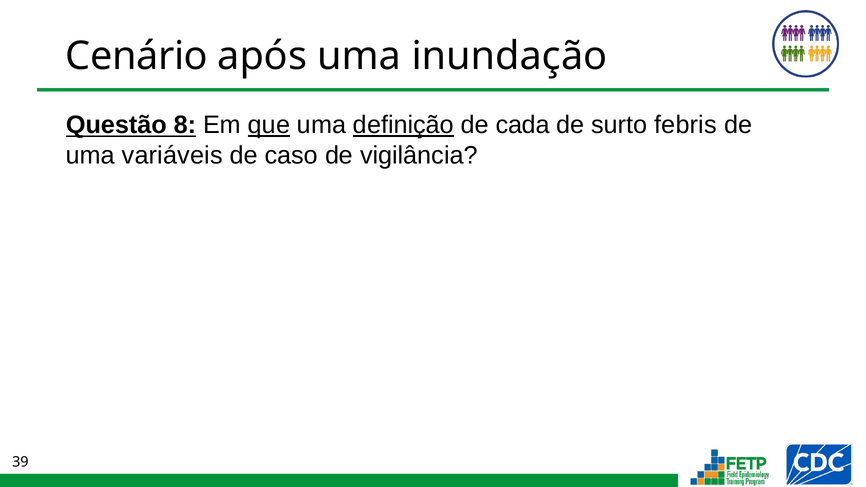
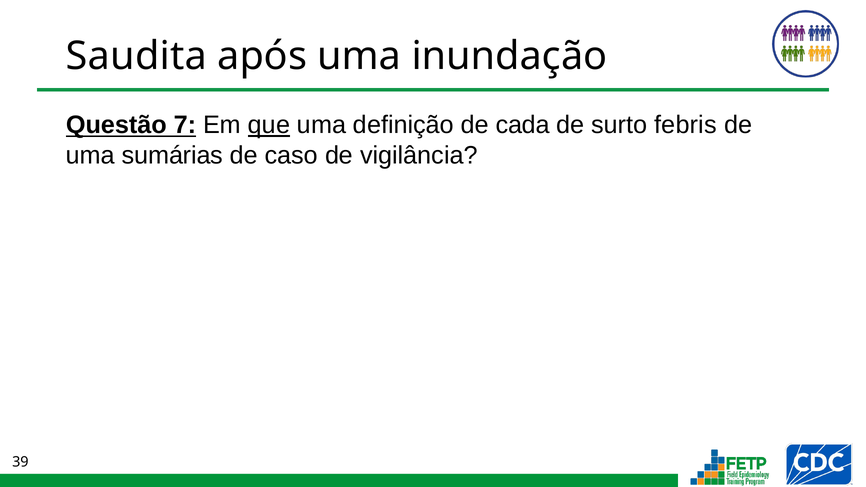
Cenário: Cenário -> Saudita
8: 8 -> 7
definição underline: present -> none
variáveis: variáveis -> sumárias
